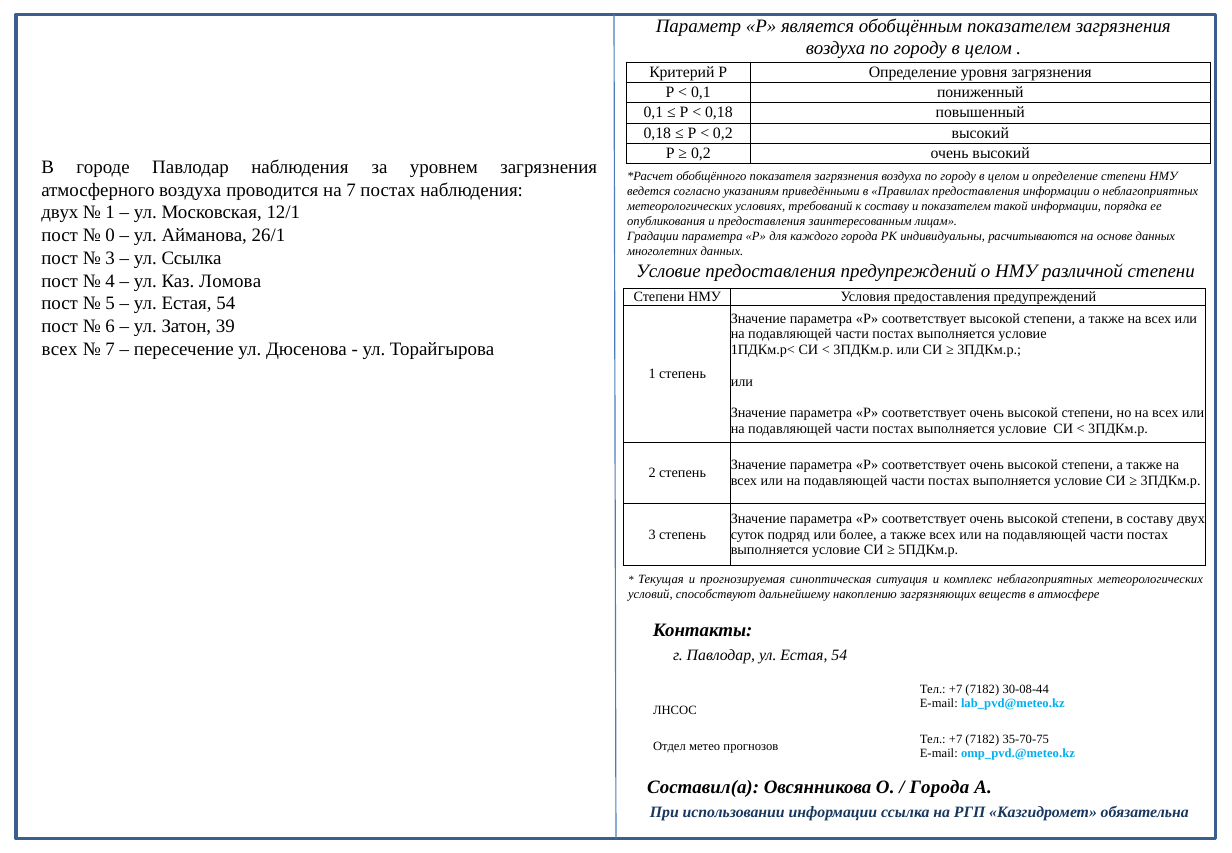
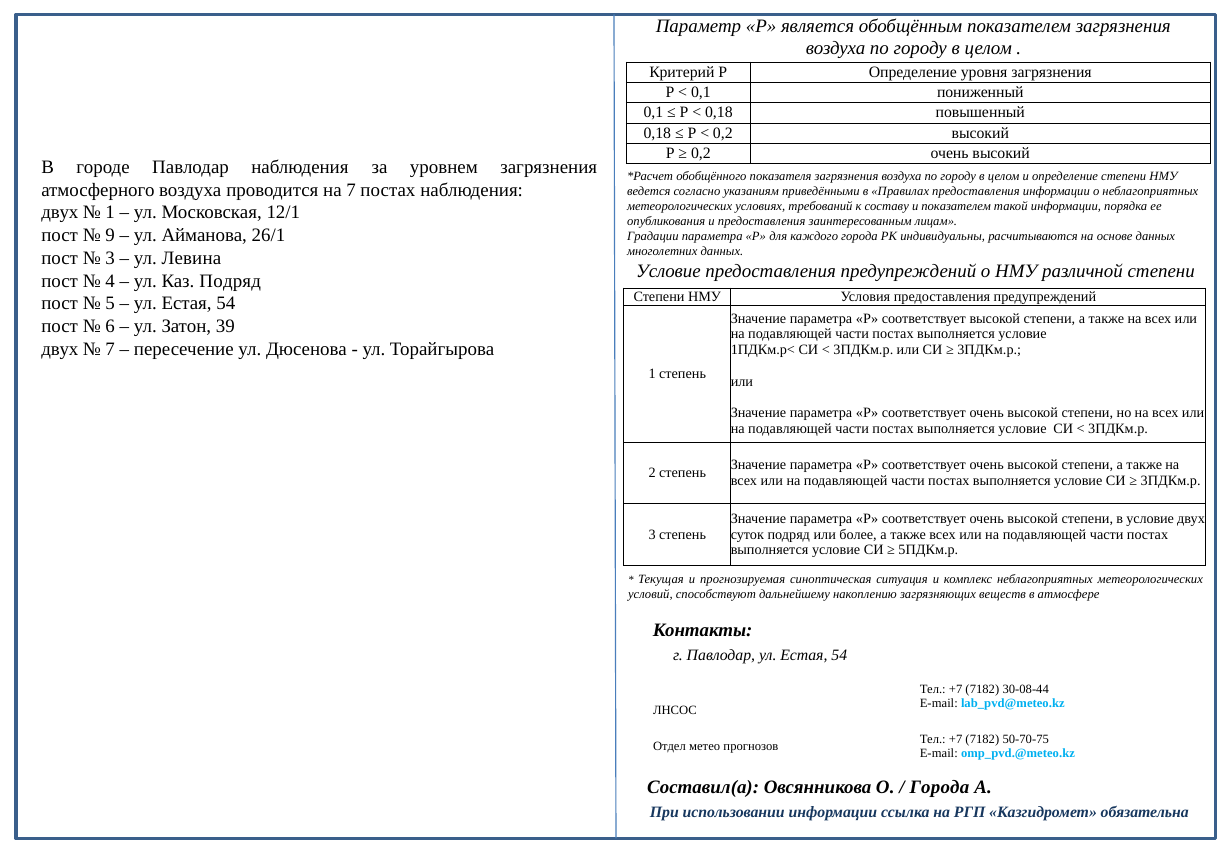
0: 0 -> 9
ул Ссылка: Ссылка -> Левина
Каз Ломова: Ломова -> Подряд
всех at (60, 349): всех -> двух
в составу: составу -> условие
35-70-75: 35-70-75 -> 50-70-75
